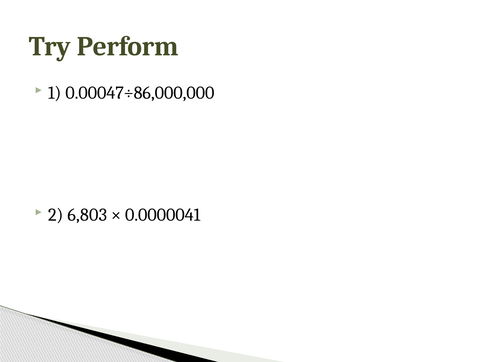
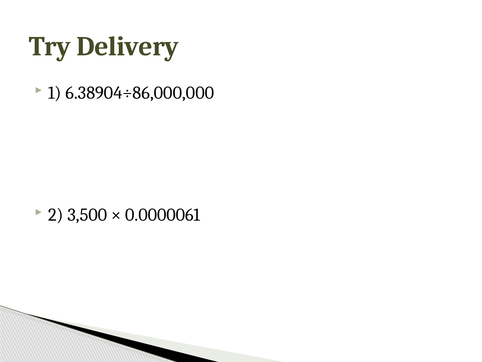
Perform: Perform -> Delivery
0.00047÷86,000,000: 0.00047÷86,000,000 -> 6.38904÷86,000,000
6,803: 6,803 -> 3,500
0.0000041: 0.0000041 -> 0.0000061
